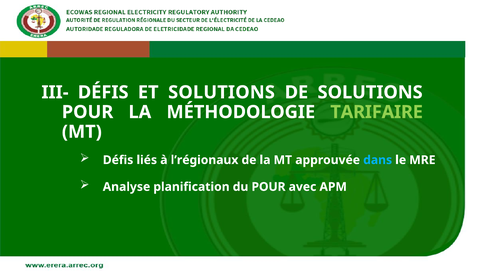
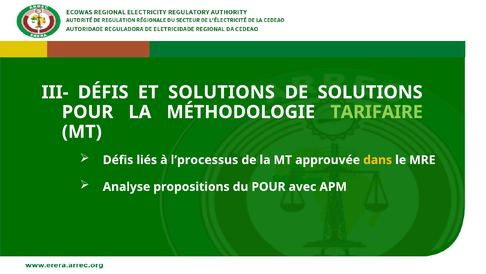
l’régionaux: l’régionaux -> l’processus
dans colour: light blue -> yellow
planification: planification -> propositions
